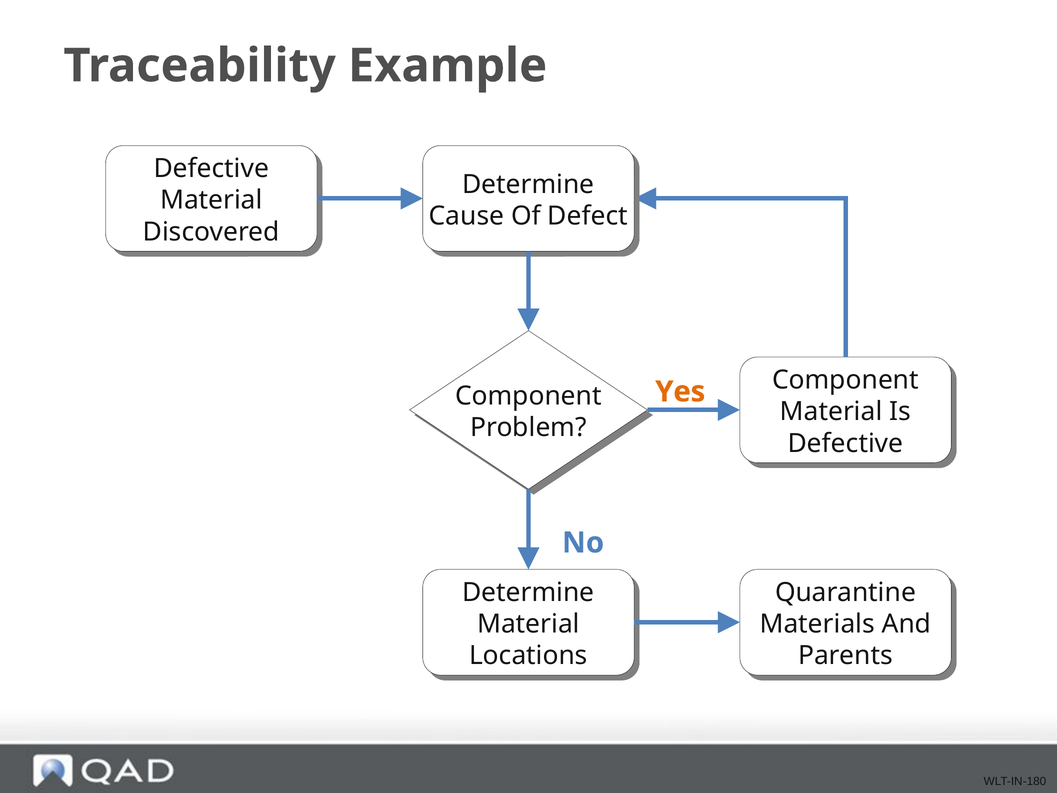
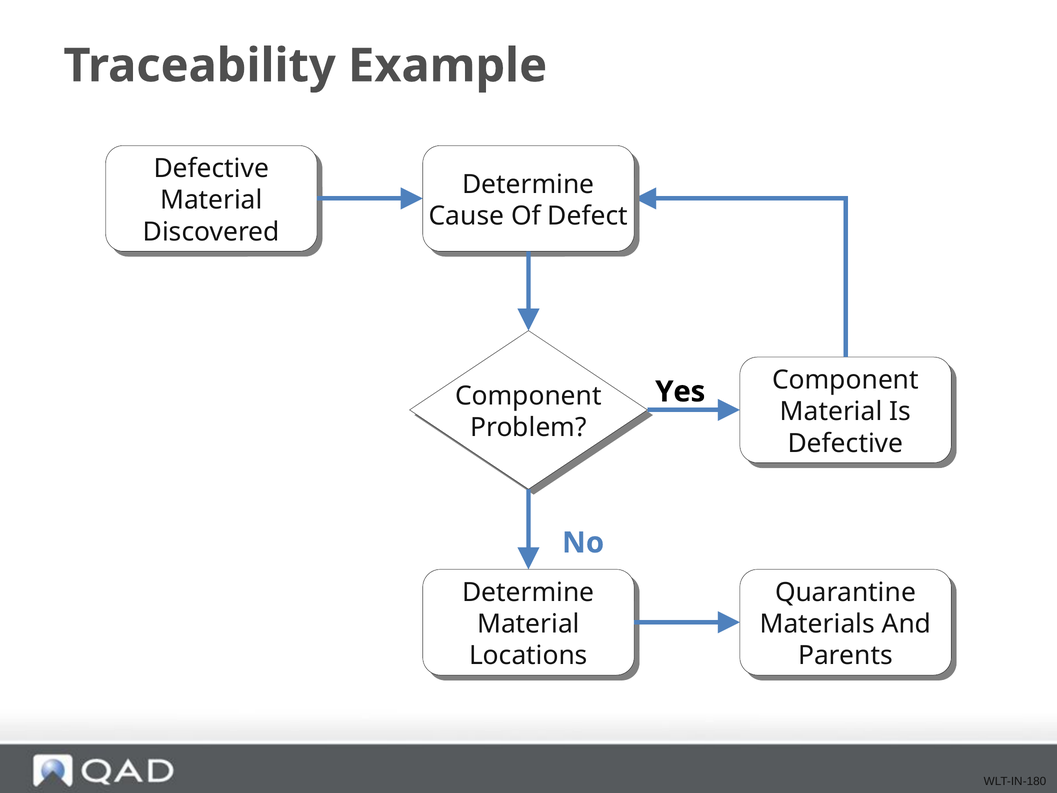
Yes colour: orange -> black
